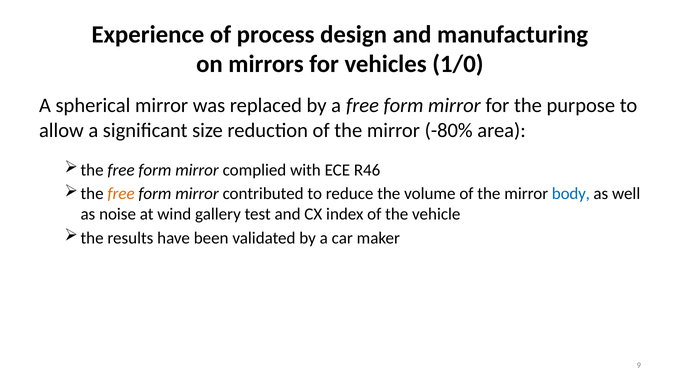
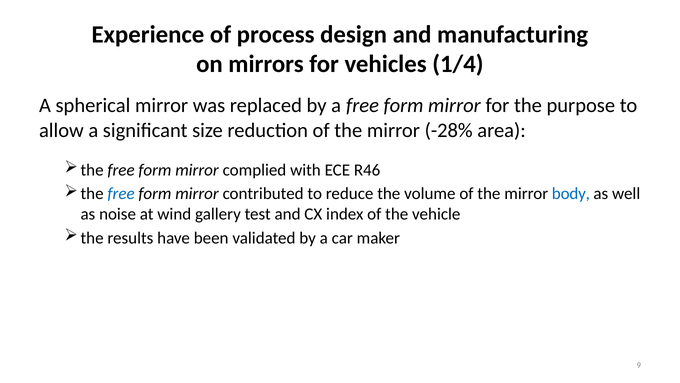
1/0: 1/0 -> 1/4
-80%: -80% -> -28%
free at (121, 194) colour: orange -> blue
